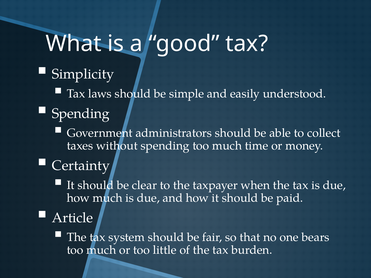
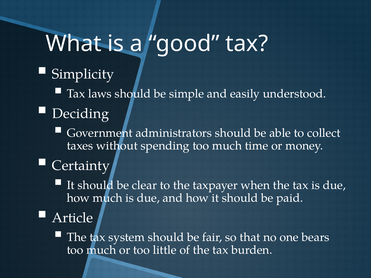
Spending at (81, 114): Spending -> Deciding
